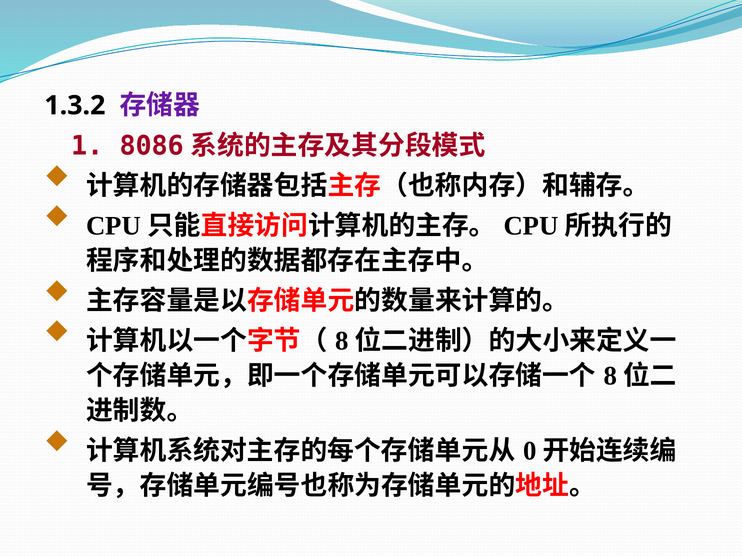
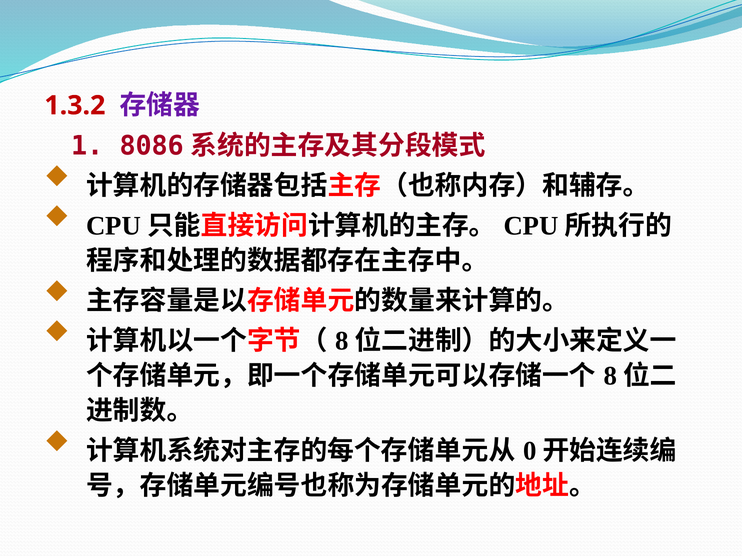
1.3.2 colour: black -> red
